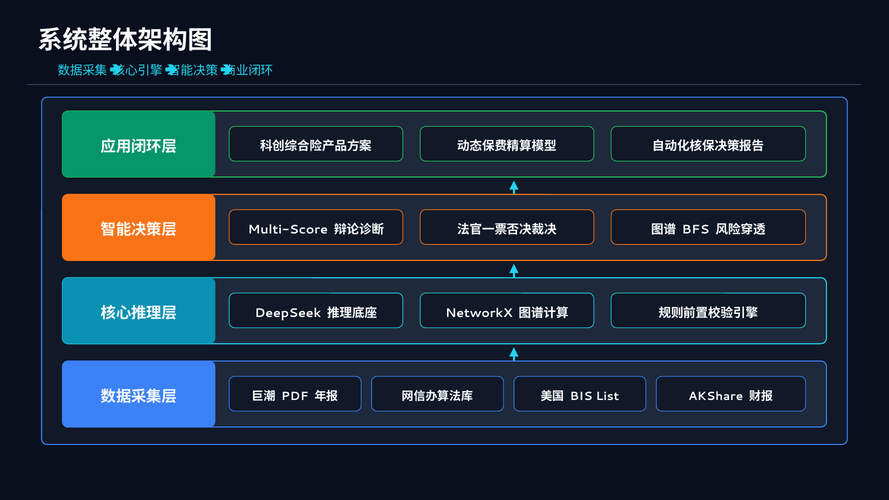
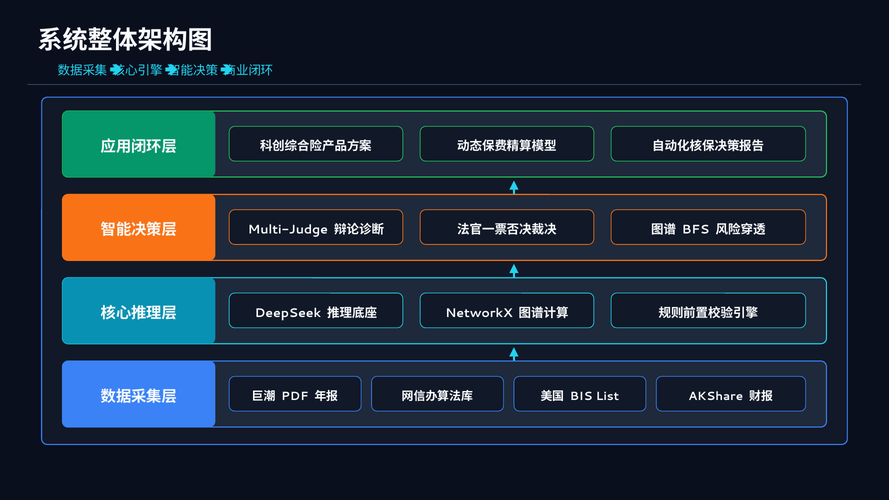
Multi-Score: Multi-Score -> Multi-Judge
